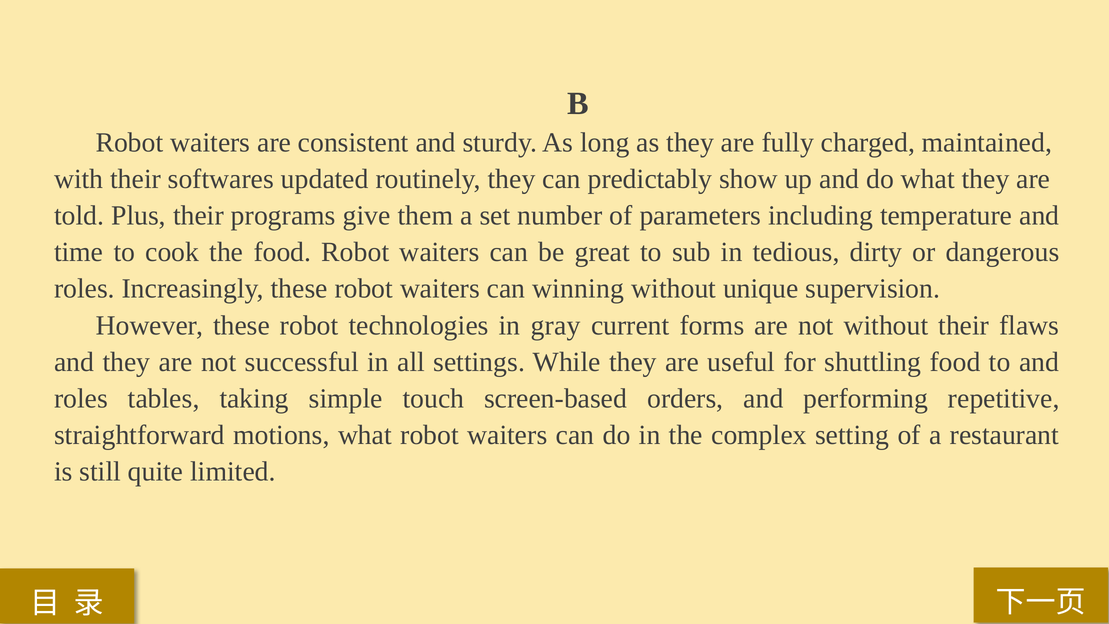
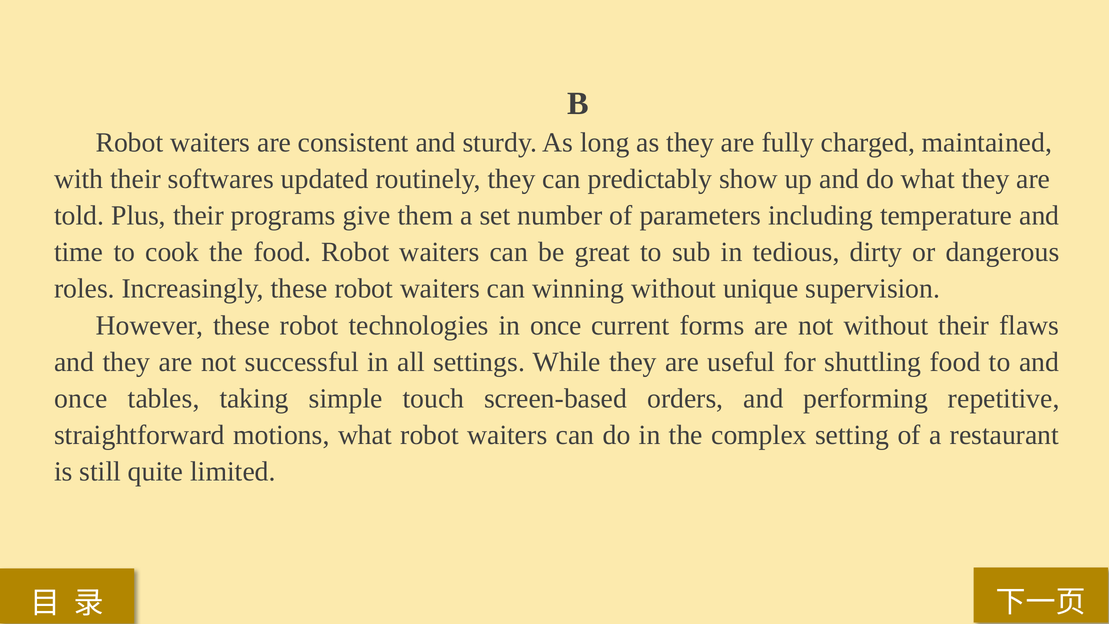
in gray: gray -> once
roles at (81, 398): roles -> once
